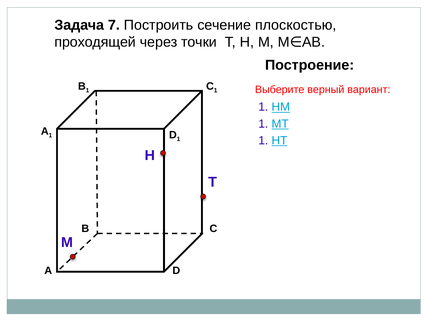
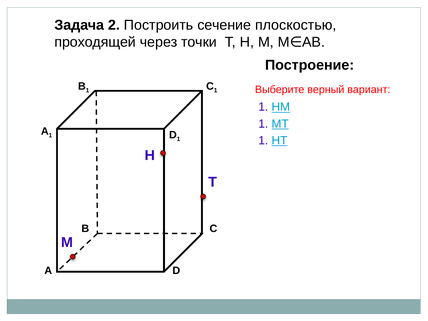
7: 7 -> 2
